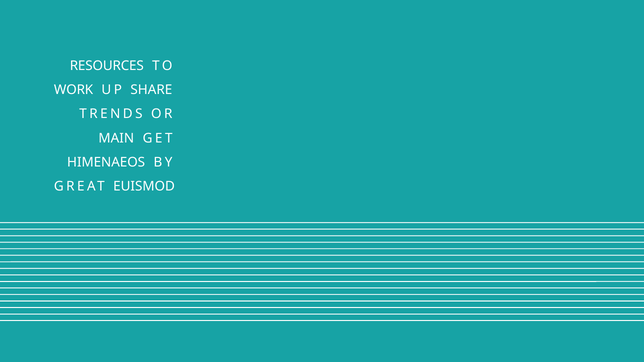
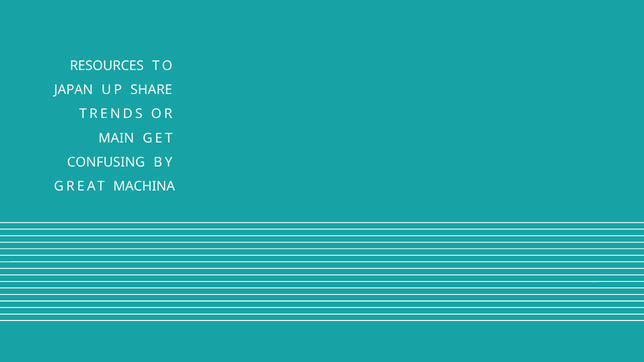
WORK: WORK -> JAPAN
HIMENAEOS: HIMENAEOS -> CONFUSING
EUISMOD: EUISMOD -> MACHINA
